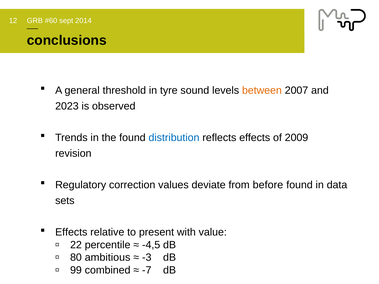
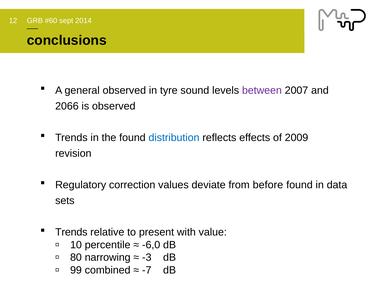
general threshold: threshold -> observed
between colour: orange -> purple
2023: 2023 -> 2066
Effects at (71, 232): Effects -> Trends
22: 22 -> 10
-4,5: -4,5 -> -6,0
ambitious: ambitious -> narrowing
